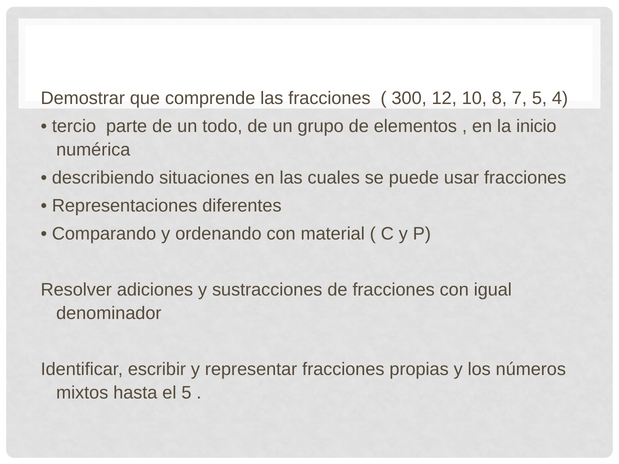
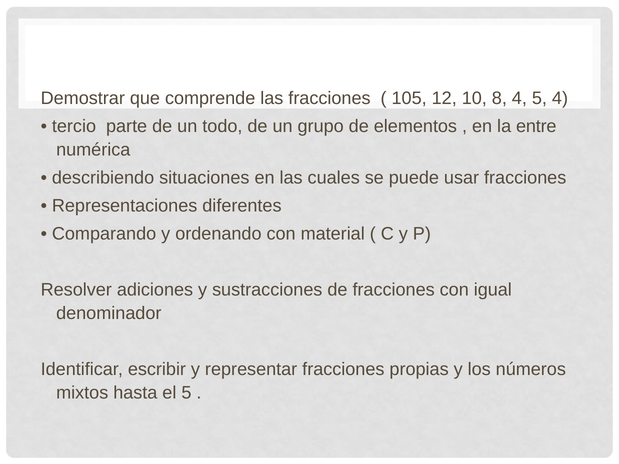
300: 300 -> 105
8 7: 7 -> 4
inicio: inicio -> entre
